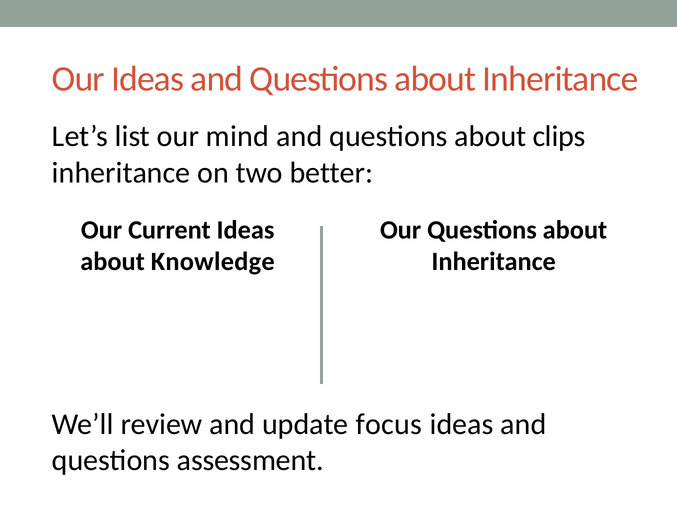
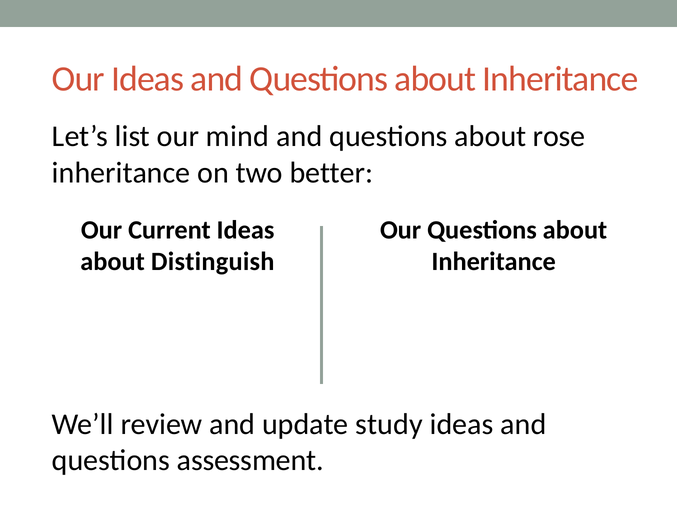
clips: clips -> rose
Knowledge: Knowledge -> Distinguish
focus: focus -> study
